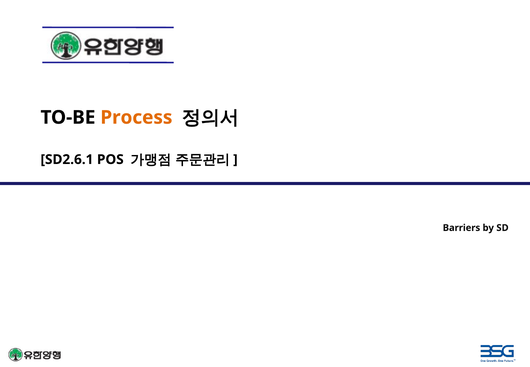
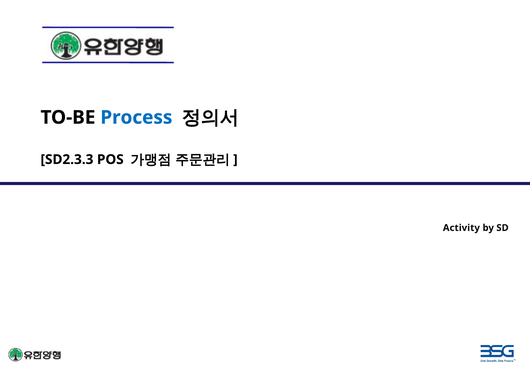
Process colour: orange -> blue
SD2.6.1: SD2.6.1 -> SD2.3.3
Barriers: Barriers -> Activity
